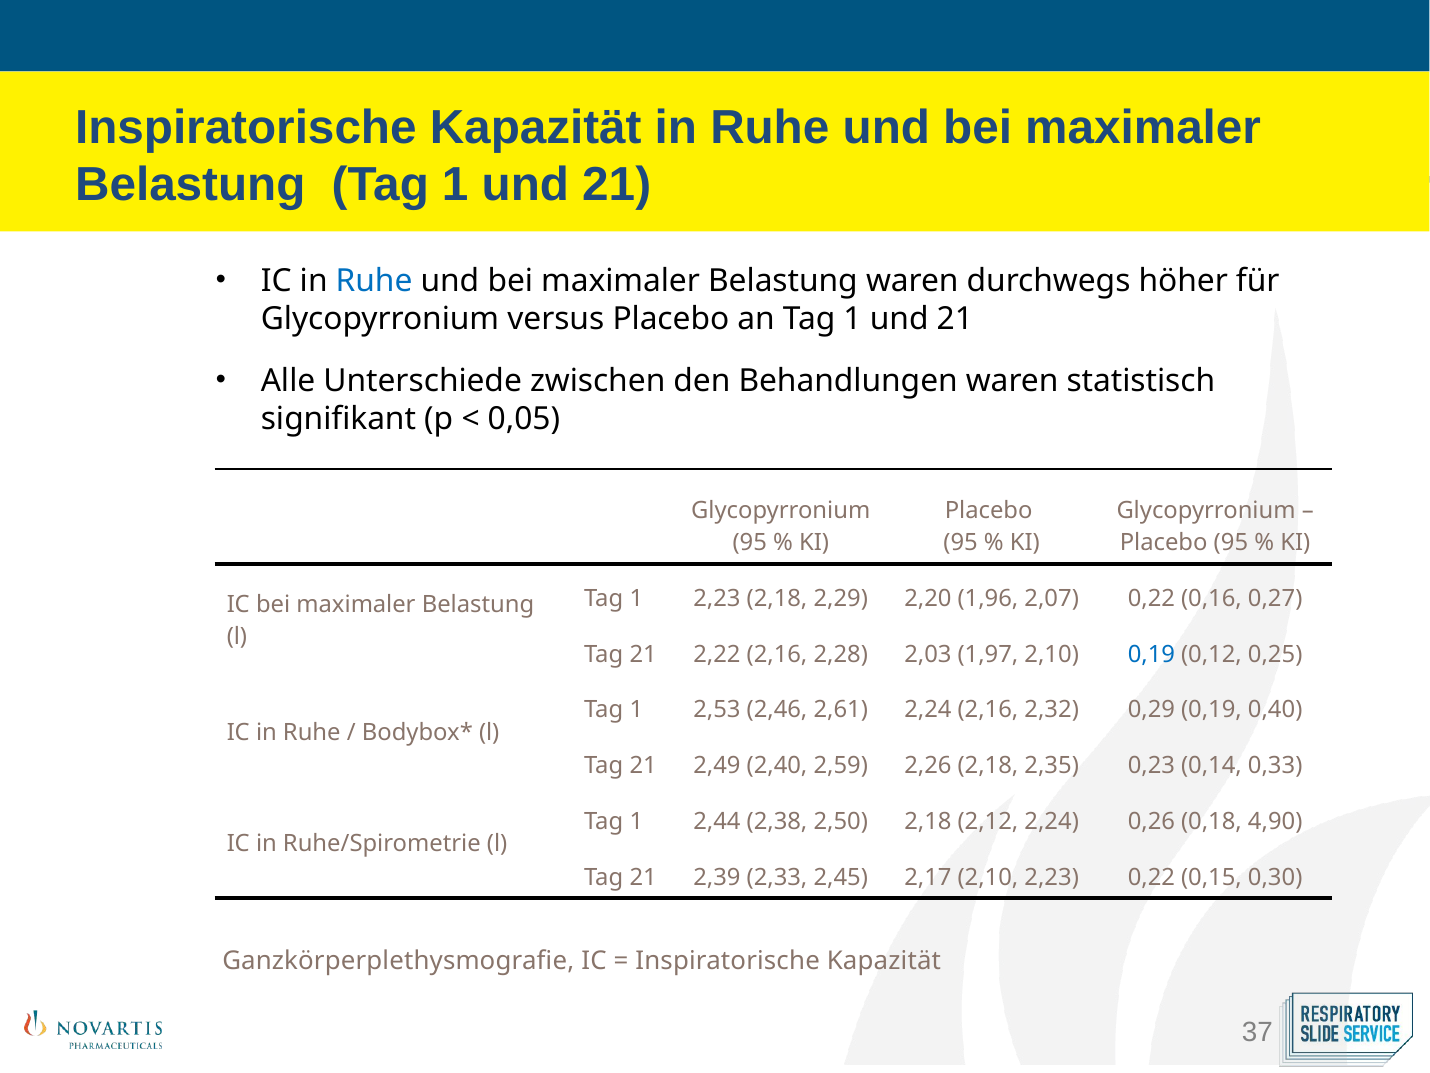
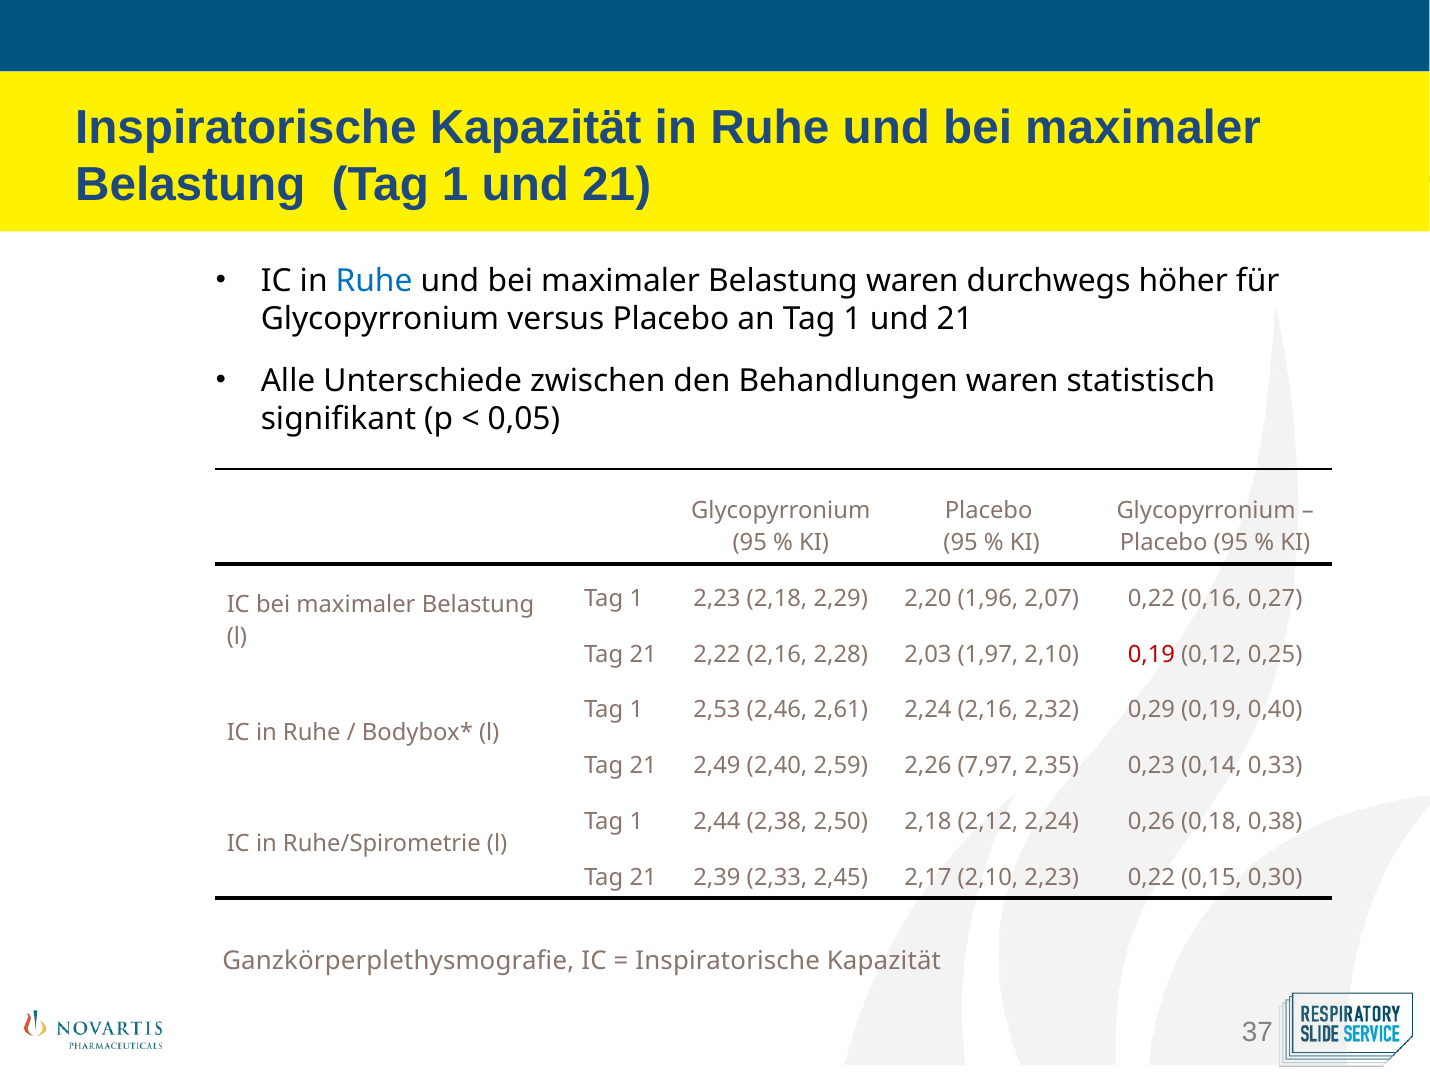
0,19 at (1151, 654) colour: blue -> red
2,26 2,18: 2,18 -> 7,97
4,90: 4,90 -> 0,38
